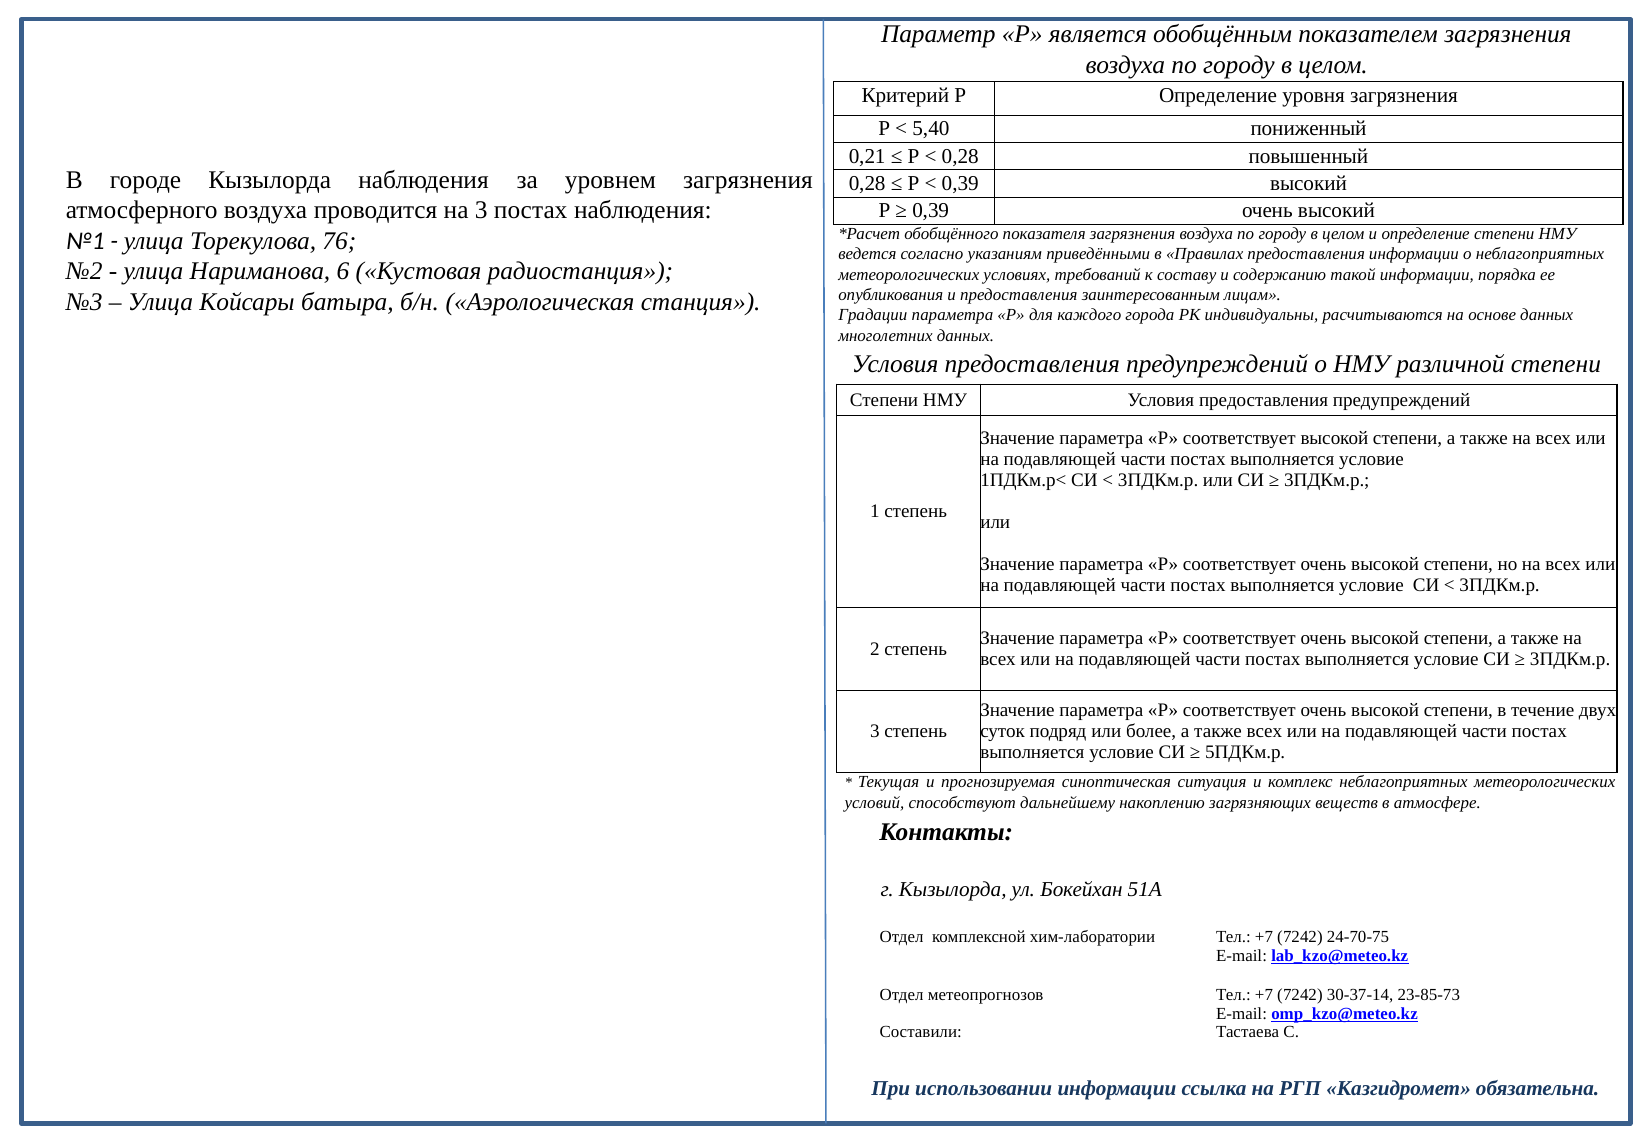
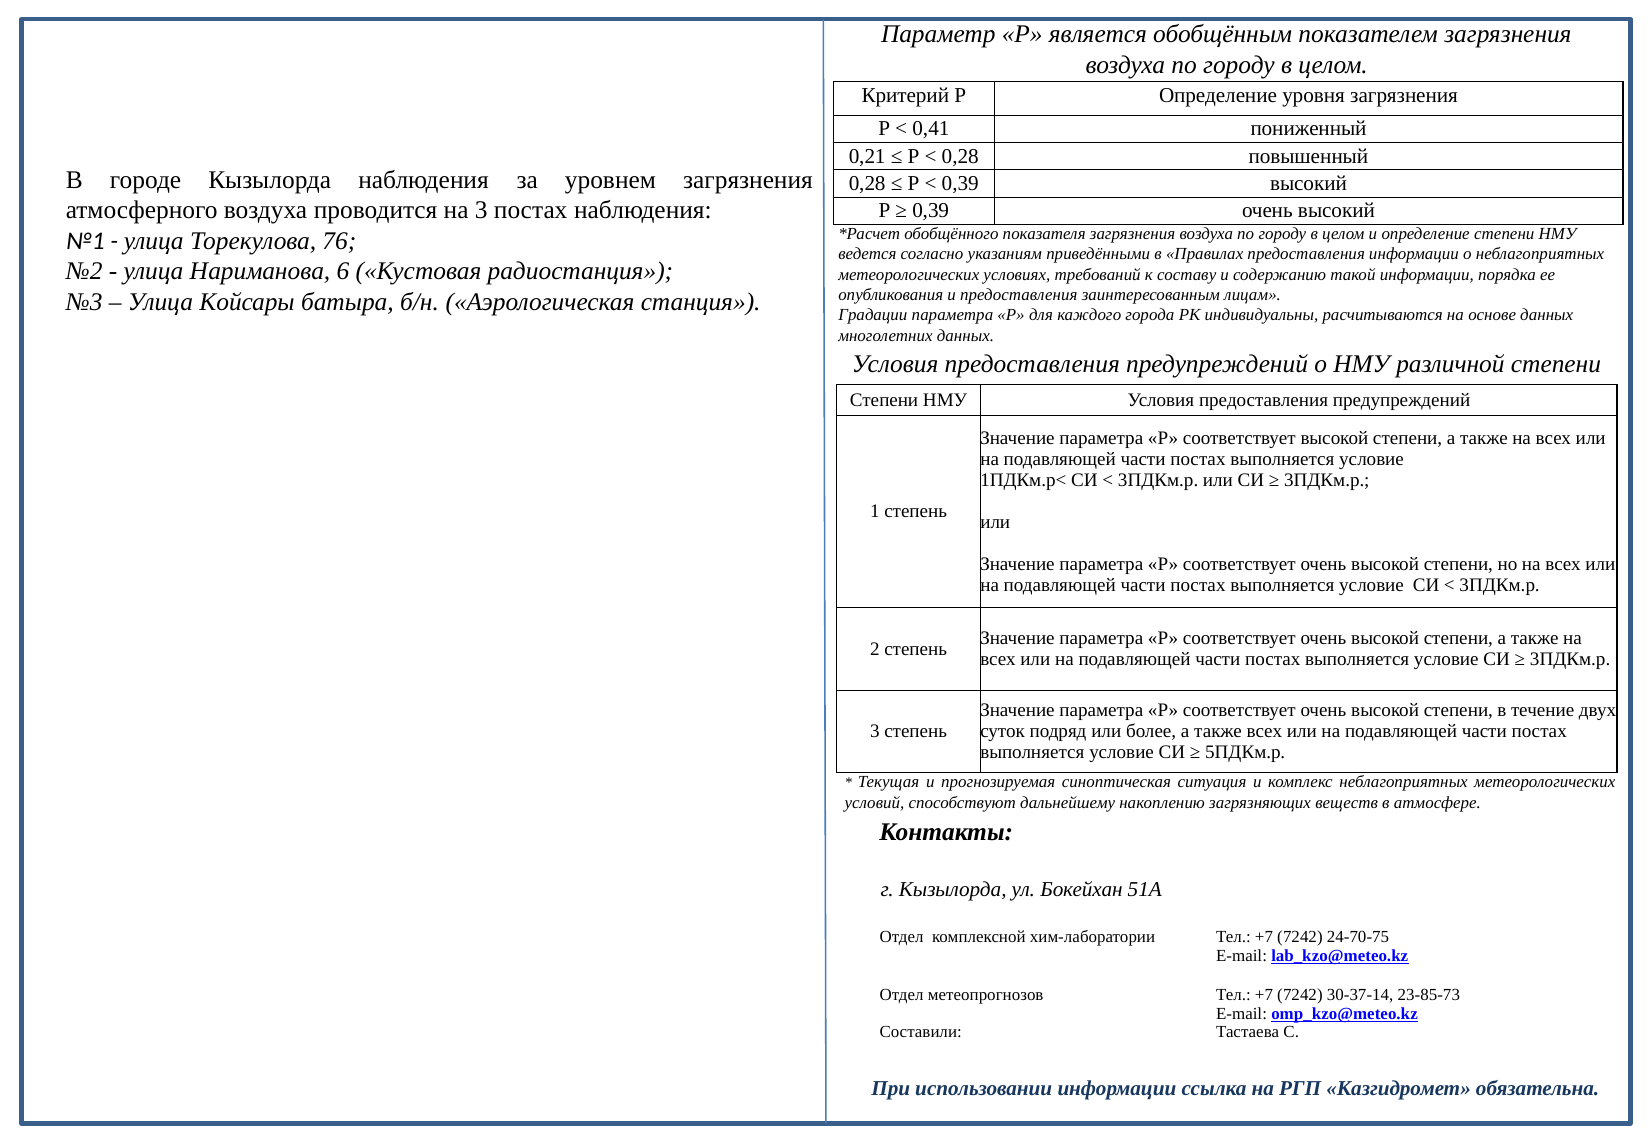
5,40: 5,40 -> 0,41
